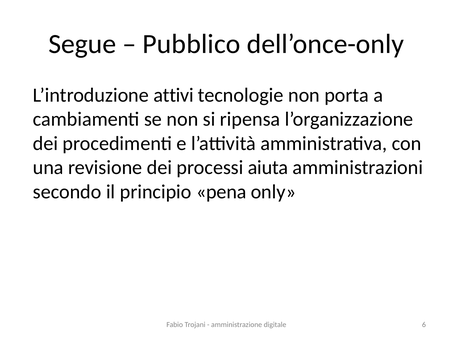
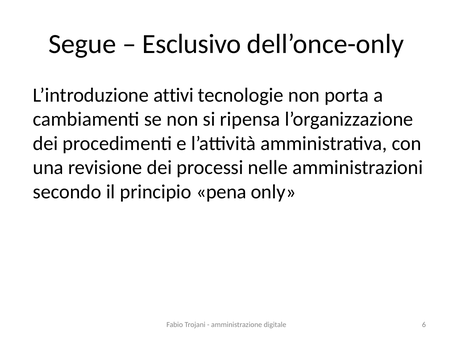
Pubblico: Pubblico -> Esclusivo
aiuta: aiuta -> nelle
